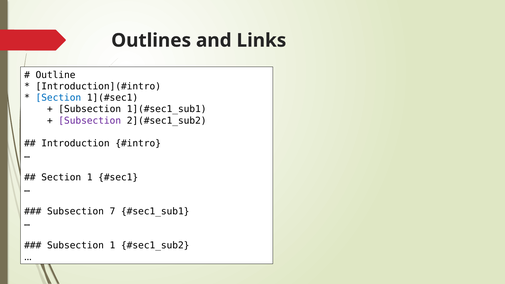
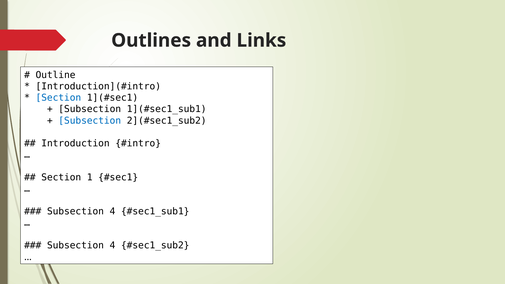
Subsection at (90, 121) colour: purple -> blue
7 at (113, 211): 7 -> 4
1 at (113, 246): 1 -> 4
